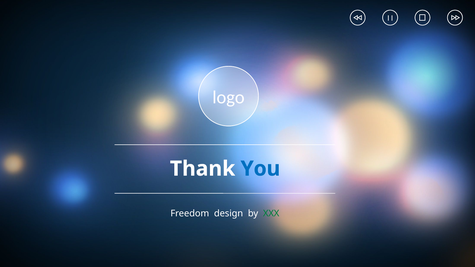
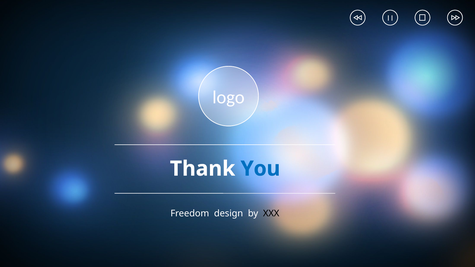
XXX colour: green -> black
